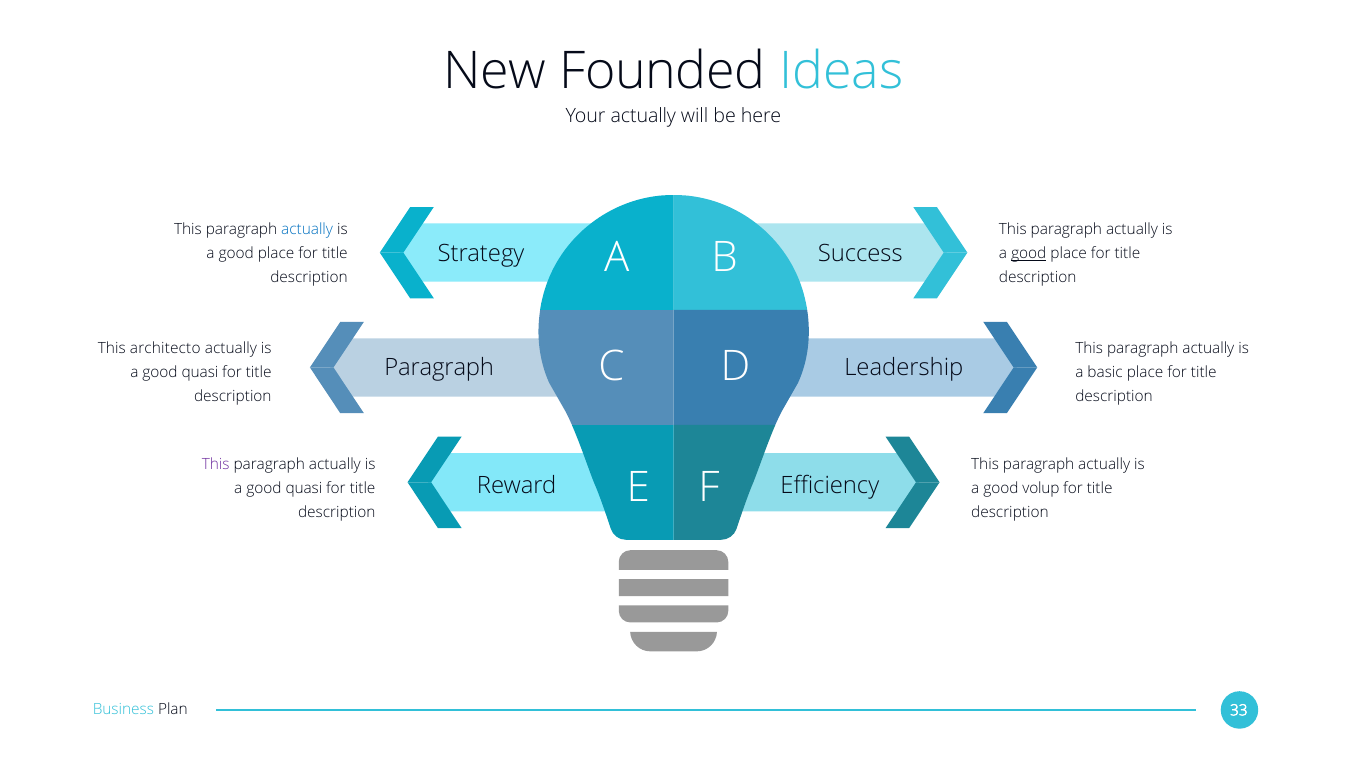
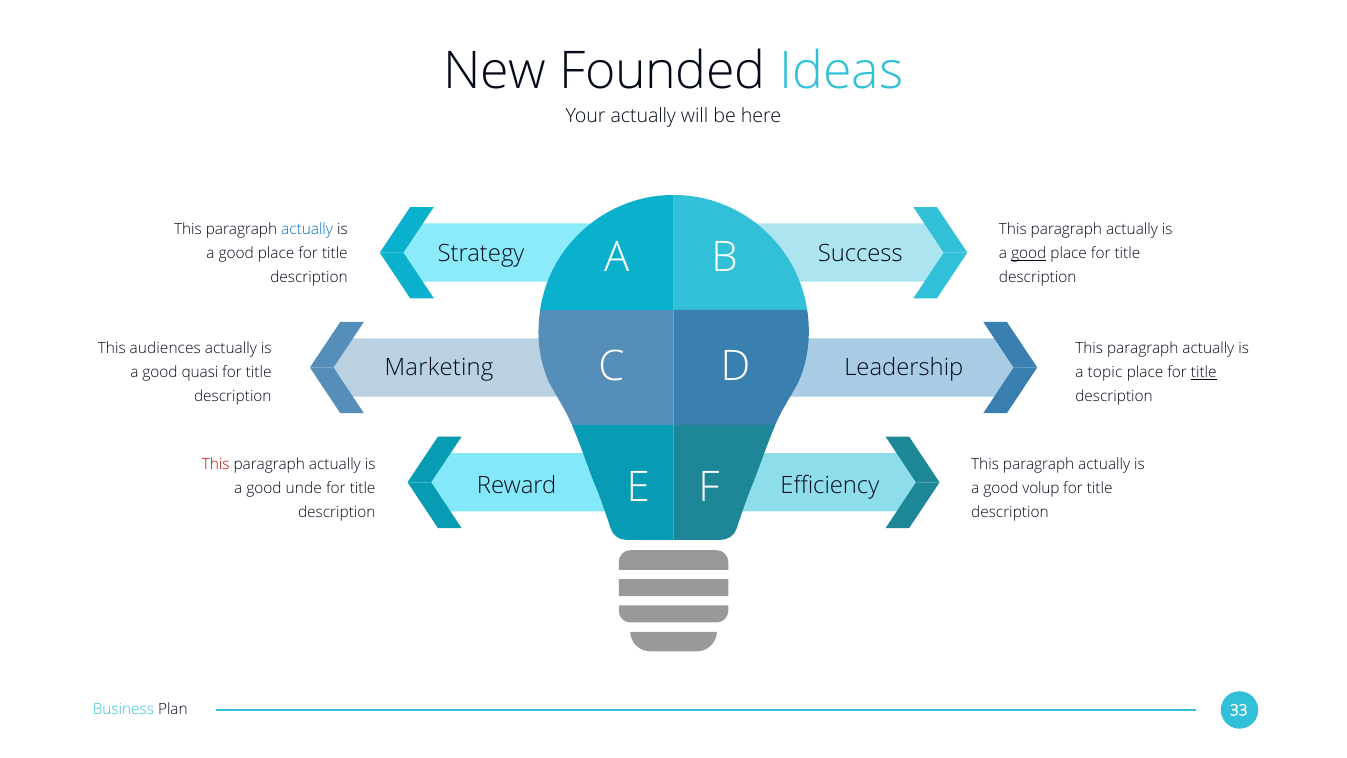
architecto: architecto -> audiences
Paragraph at (439, 367): Paragraph -> Marketing
basic: basic -> topic
title at (1204, 373) underline: none -> present
This at (216, 464) colour: purple -> red
quasi at (304, 488): quasi -> unde
